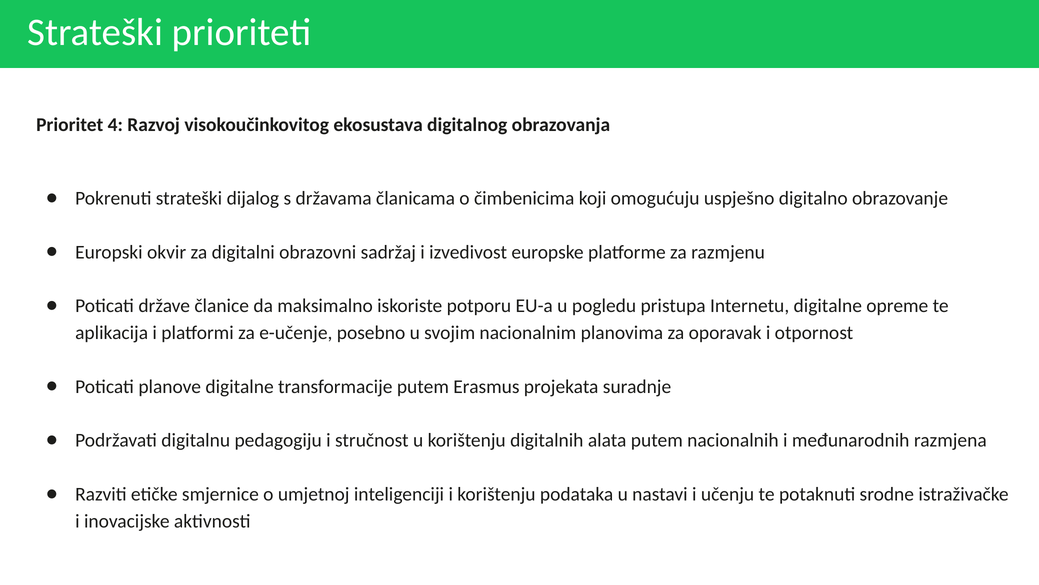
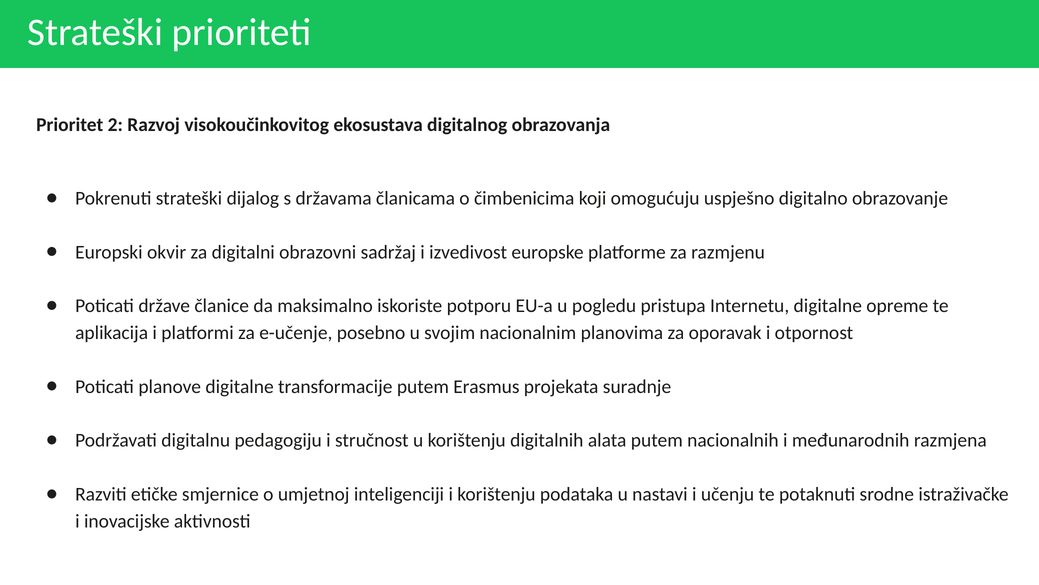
4: 4 -> 2
